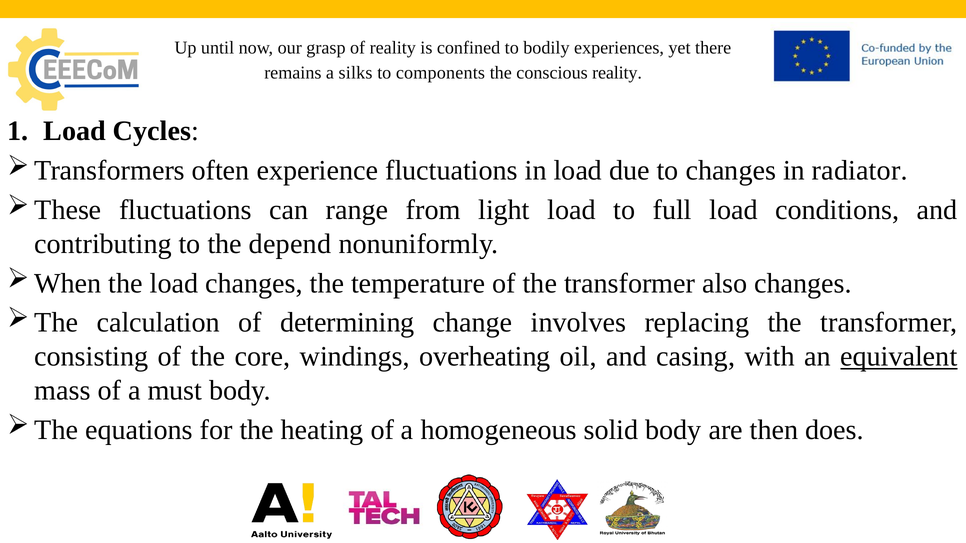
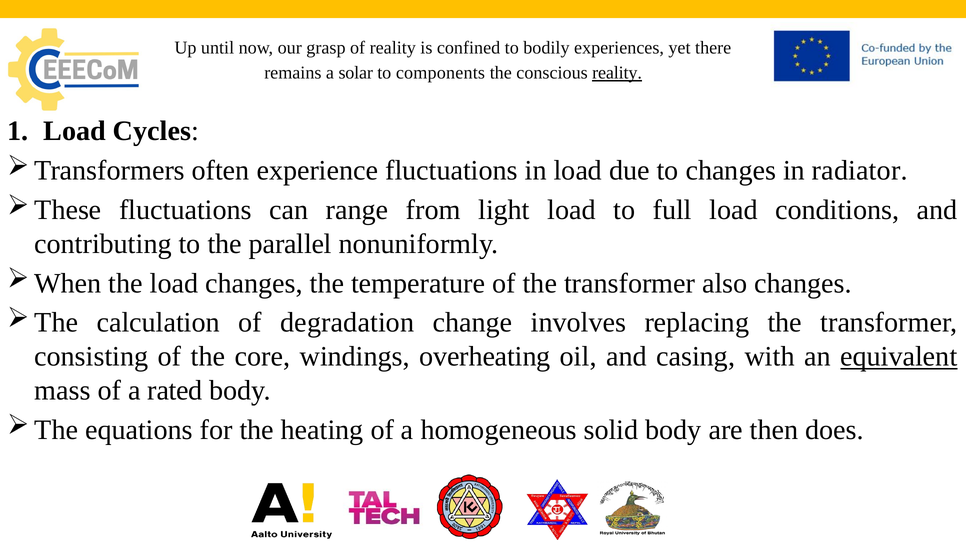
silks: silks -> solar
reality at (617, 73) underline: none -> present
depend: depend -> parallel
determining: determining -> degradation
must: must -> rated
